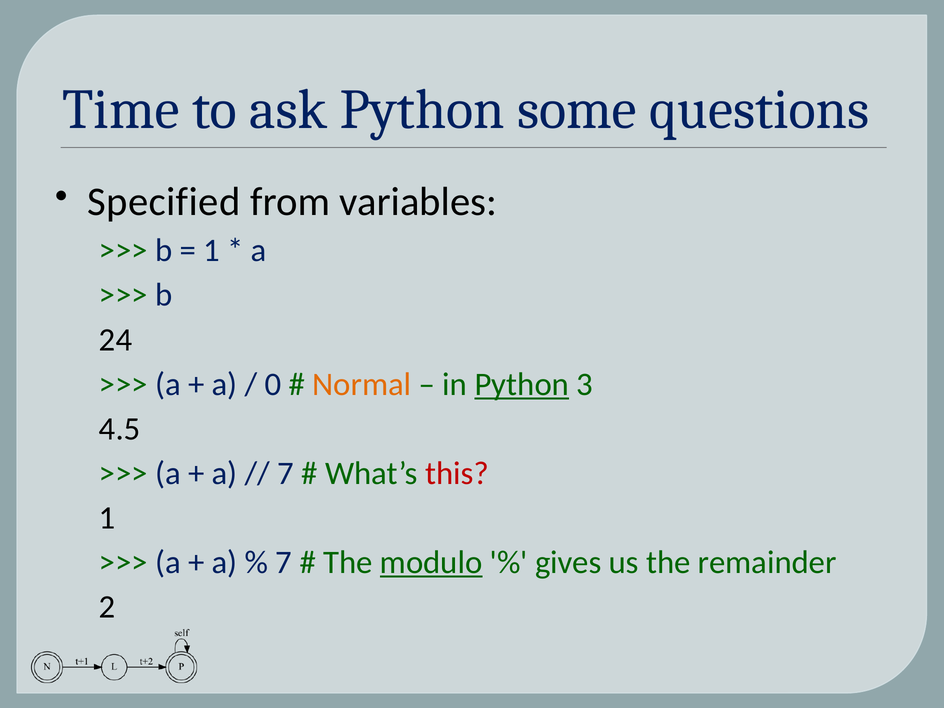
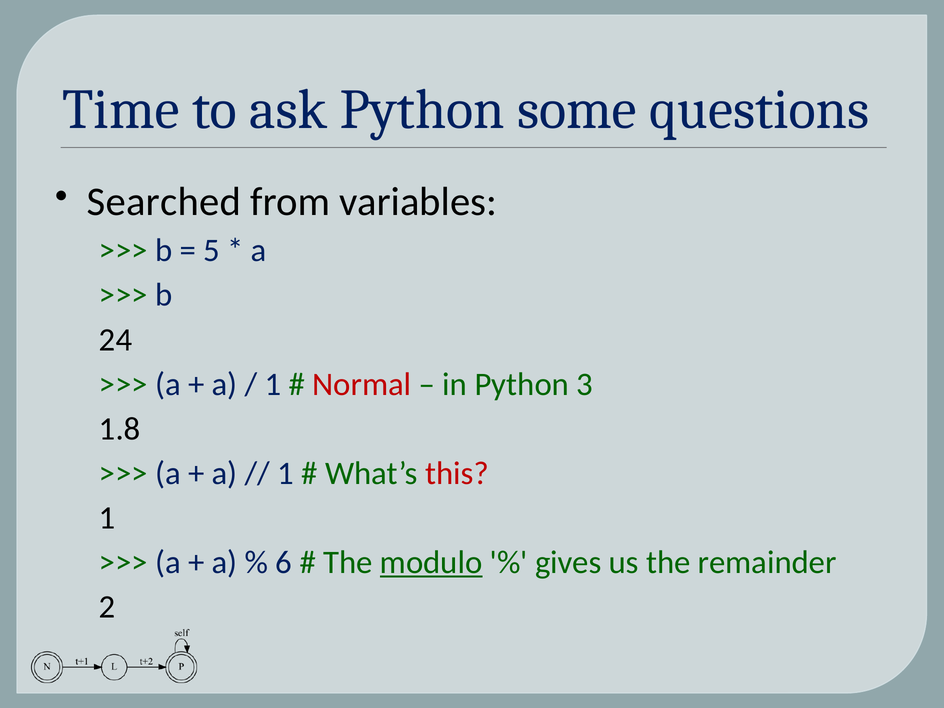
Specified: Specified -> Searched
1 at (212, 251): 1 -> 5
0 at (273, 384): 0 -> 1
Normal colour: orange -> red
Python at (522, 384) underline: present -> none
4.5: 4.5 -> 1.8
7 at (286, 473): 7 -> 1
7 at (284, 563): 7 -> 6
